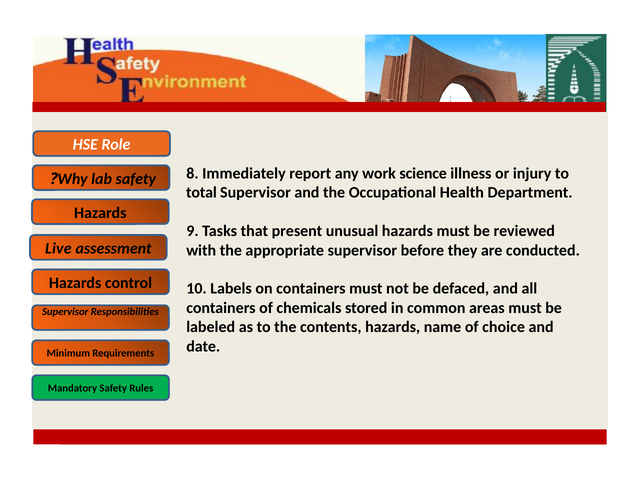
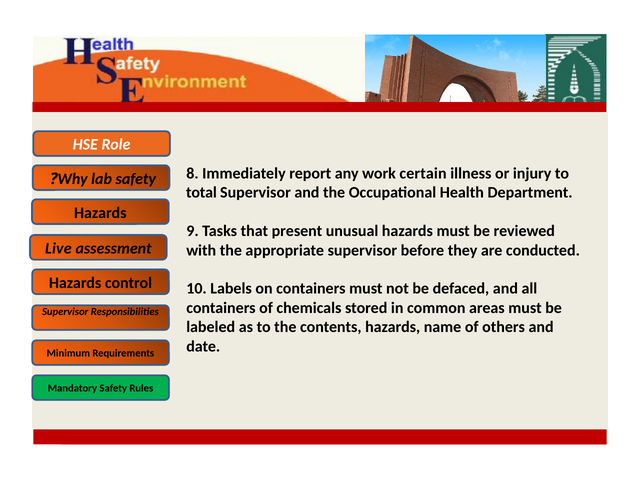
science: science -> certain
choice: choice -> others
